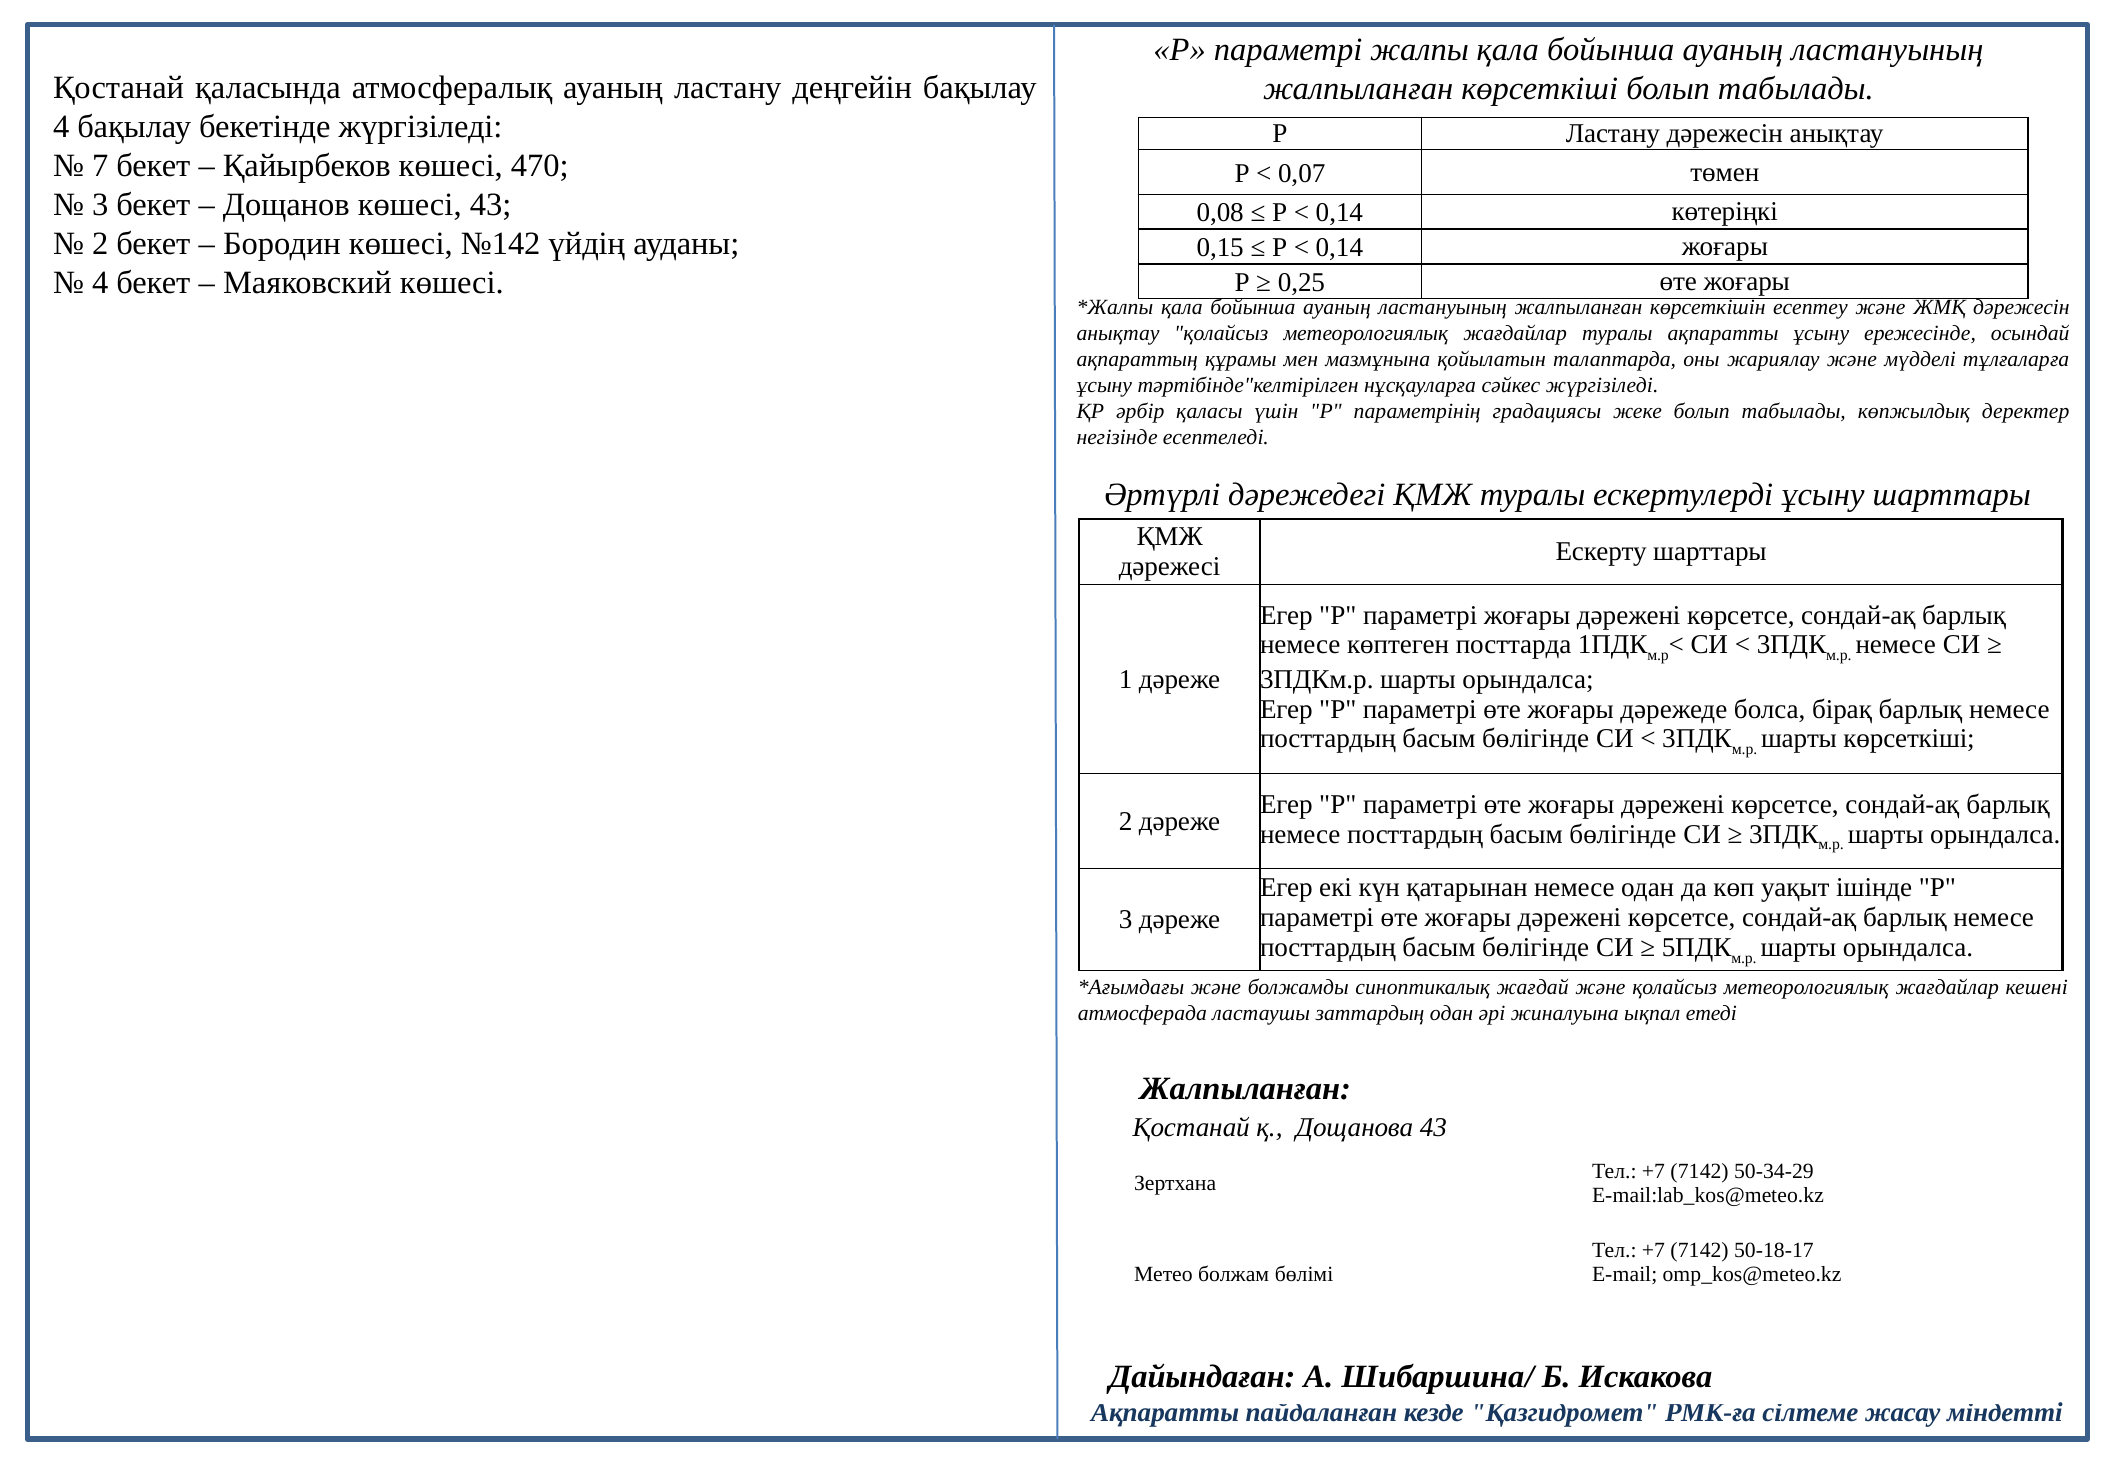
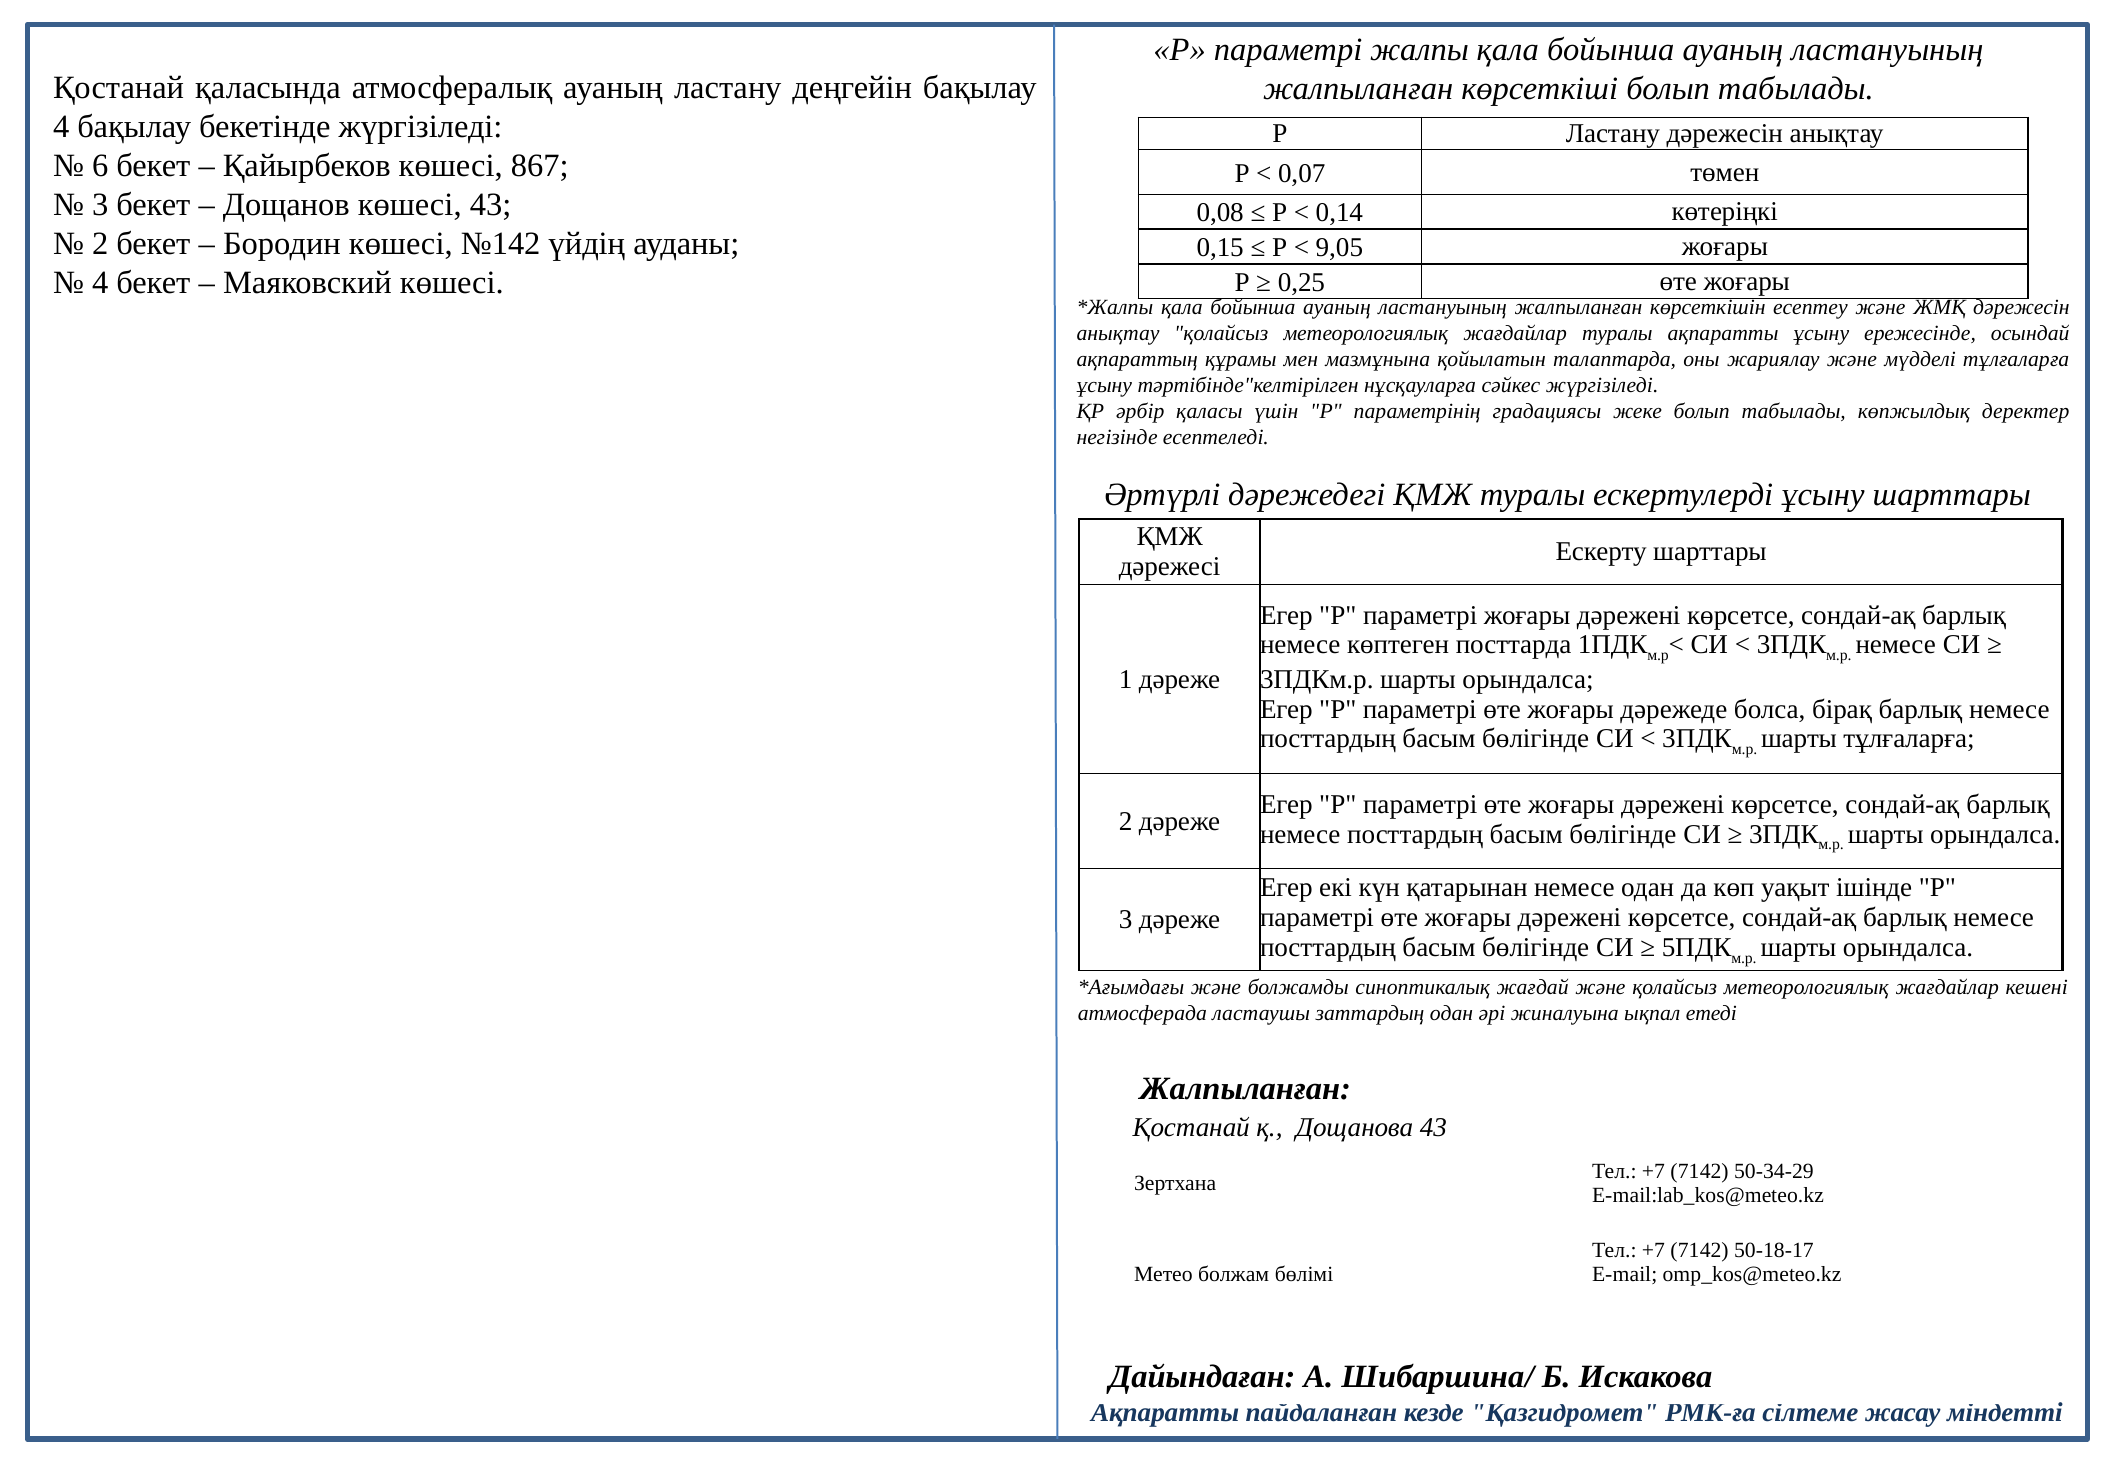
7: 7 -> 6
470: 470 -> 867
0,14 at (1339, 248): 0,14 -> 9,05
шарты көрсеткіші: көрсеткіші -> тұлғаларға
